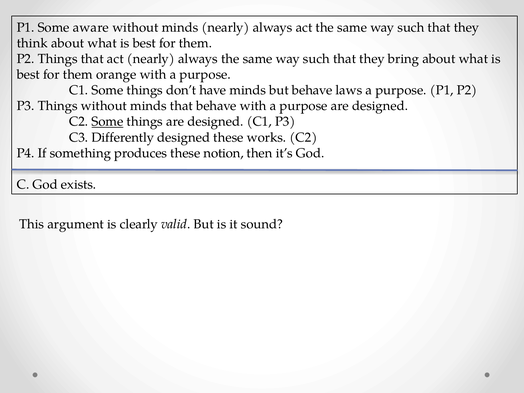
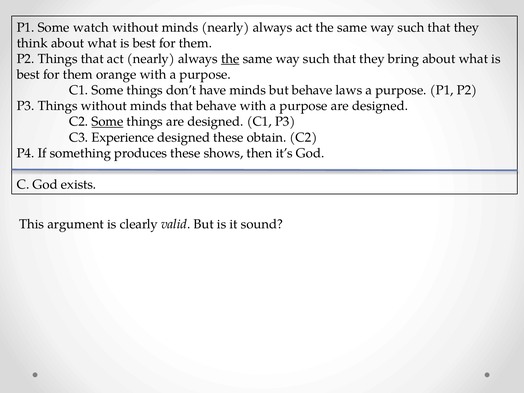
aware: aware -> watch
the at (230, 59) underline: none -> present
Differently: Differently -> Experience
works: works -> obtain
notion: notion -> shows
